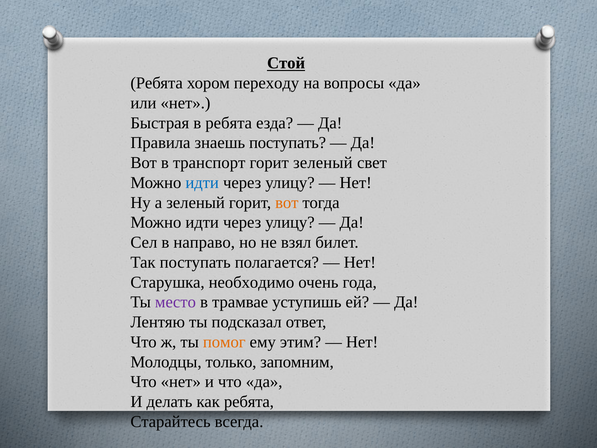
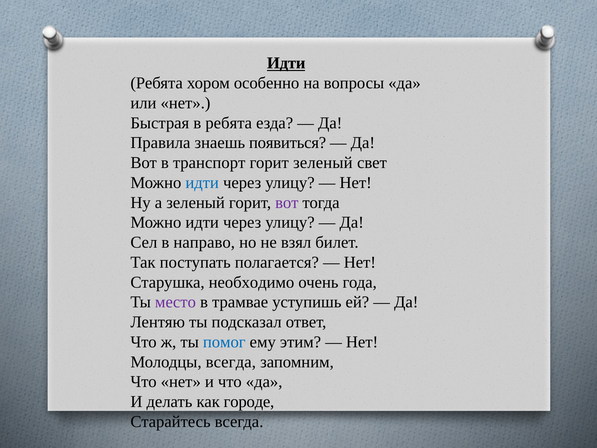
Стой at (286, 63): Стой -> Идти
переходу: переходу -> особенно
знаешь поступать: поступать -> появиться
вот at (287, 202) colour: orange -> purple
помог colour: orange -> blue
Молодцы только: только -> всегда
как ребята: ребята -> городе
